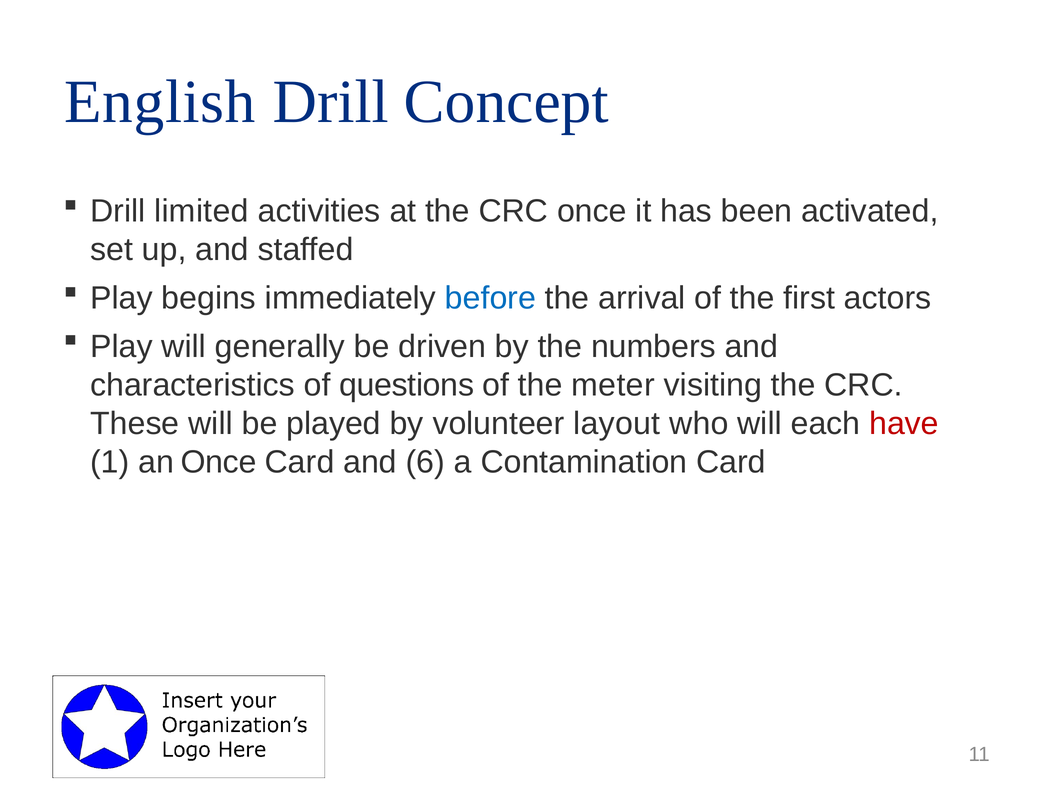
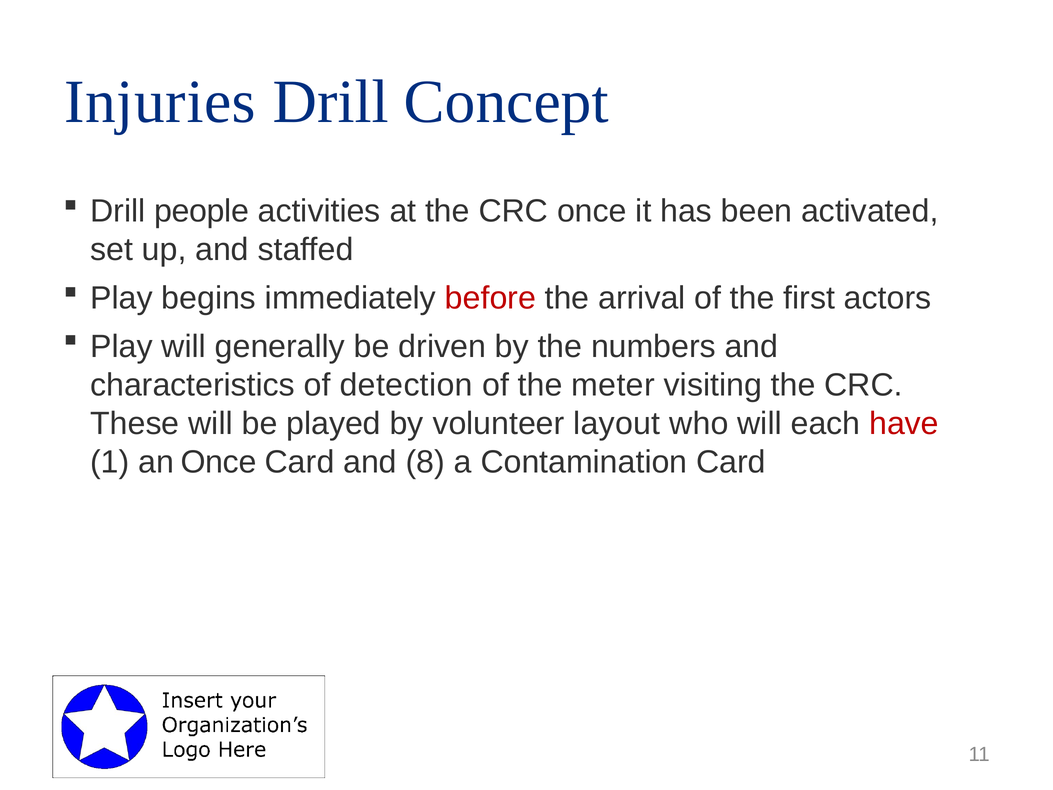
English: English -> Injuries
limited: limited -> people
before colour: blue -> red
questions: questions -> detection
6: 6 -> 8
